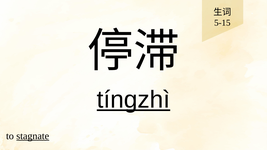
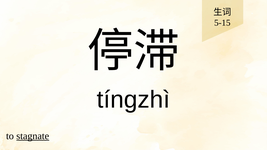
tíngzhì underline: present -> none
